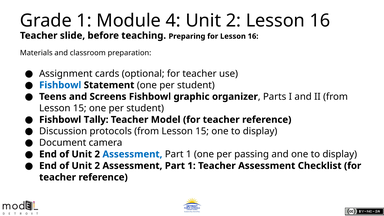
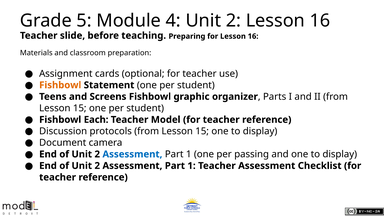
Grade 1: 1 -> 5
Fishbowl at (60, 85) colour: blue -> orange
Tally: Tally -> Each
